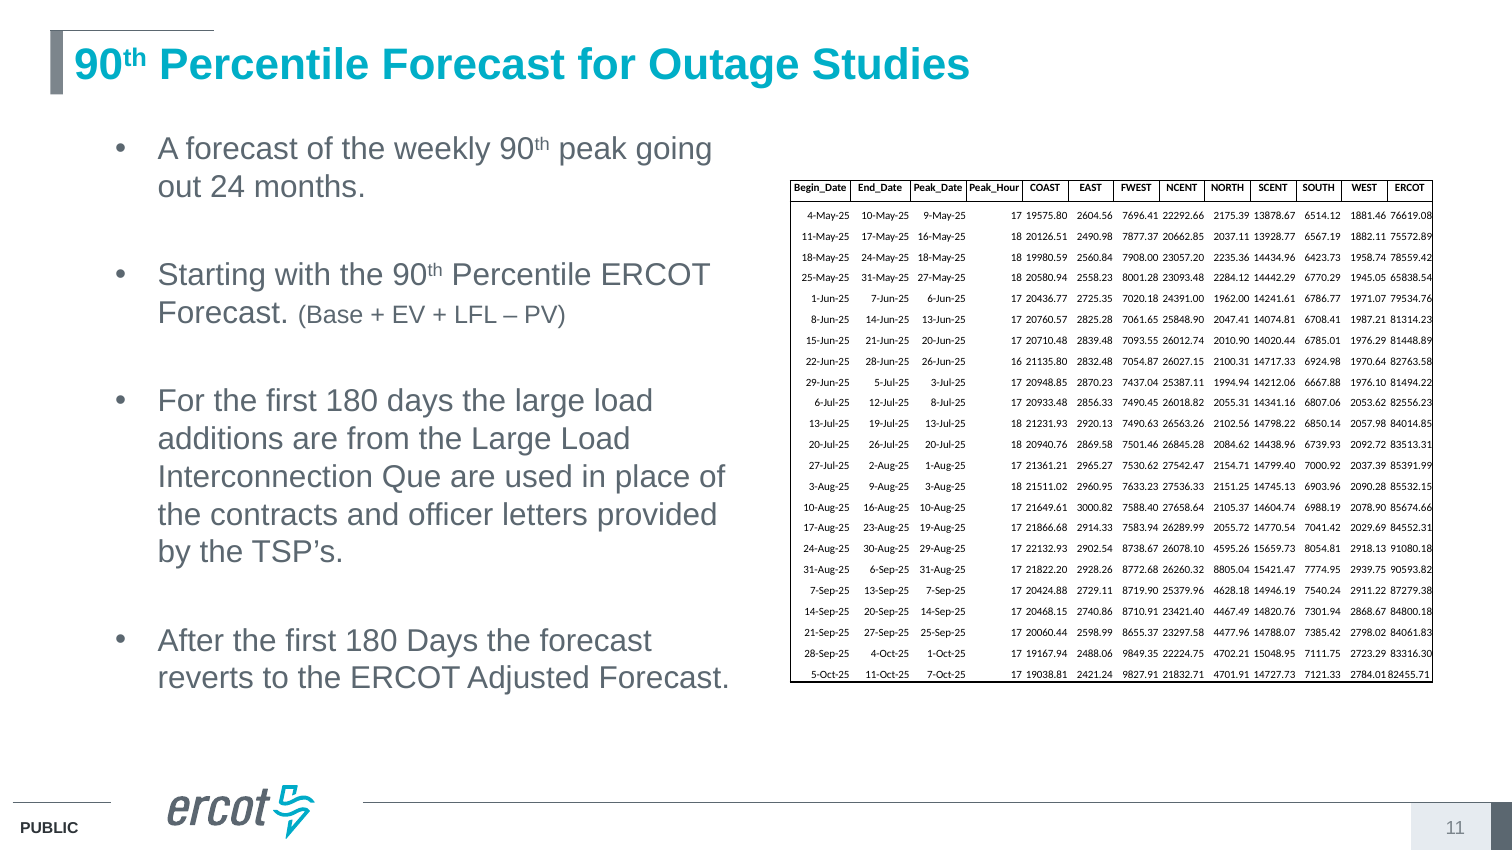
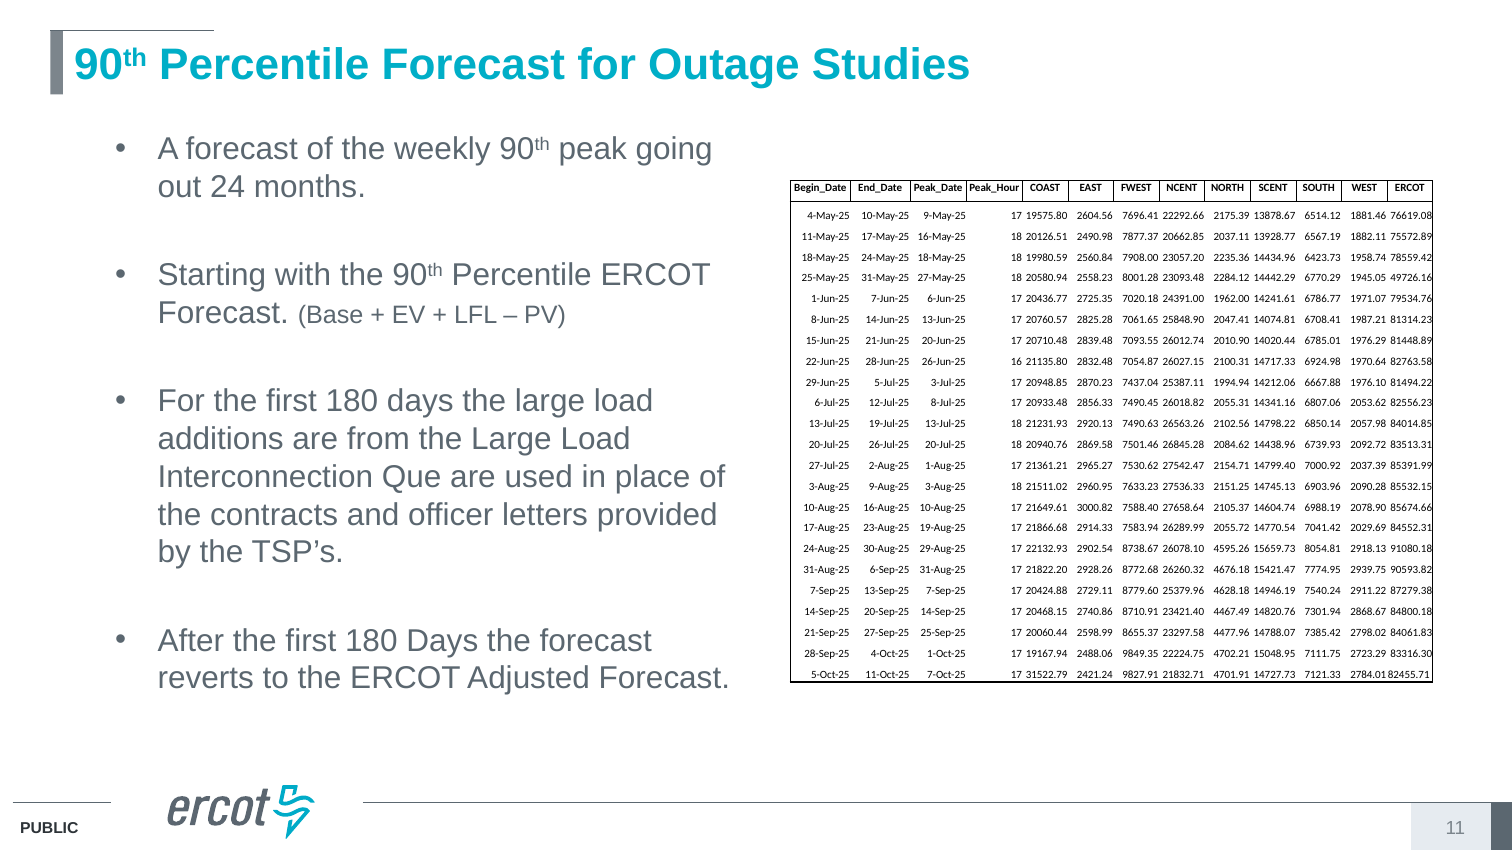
65838.54: 65838.54 -> 49726.16
8805.04: 8805.04 -> 4676.18
8719.90: 8719.90 -> 8779.60
19038.81: 19038.81 -> 31522.79
